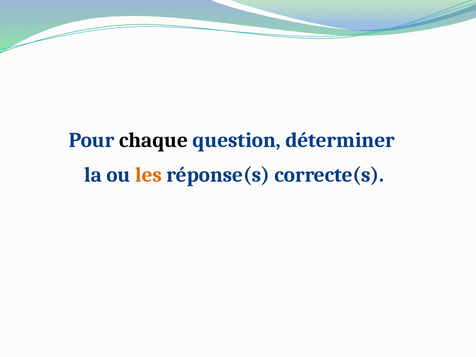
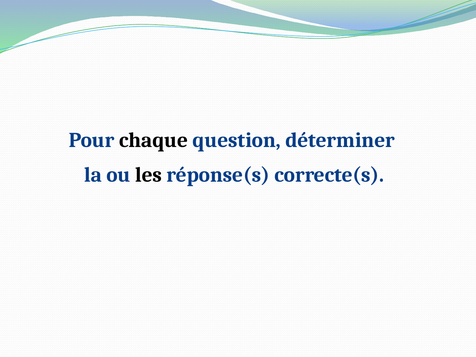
les colour: orange -> black
